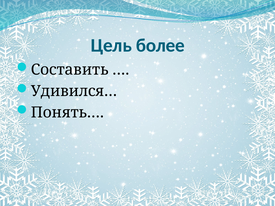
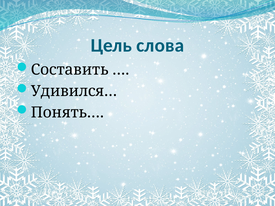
более: более -> слова
